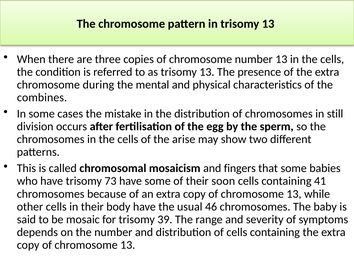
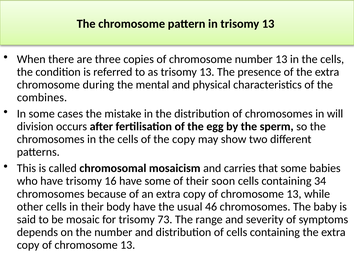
still: still -> will
the arise: arise -> copy
fingers: fingers -> carries
73: 73 -> 16
41: 41 -> 34
39: 39 -> 73
